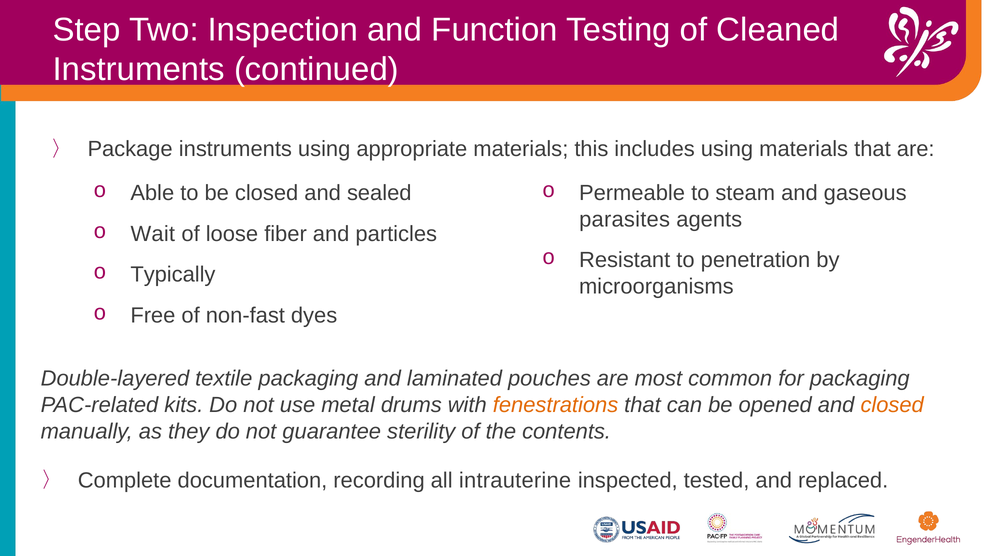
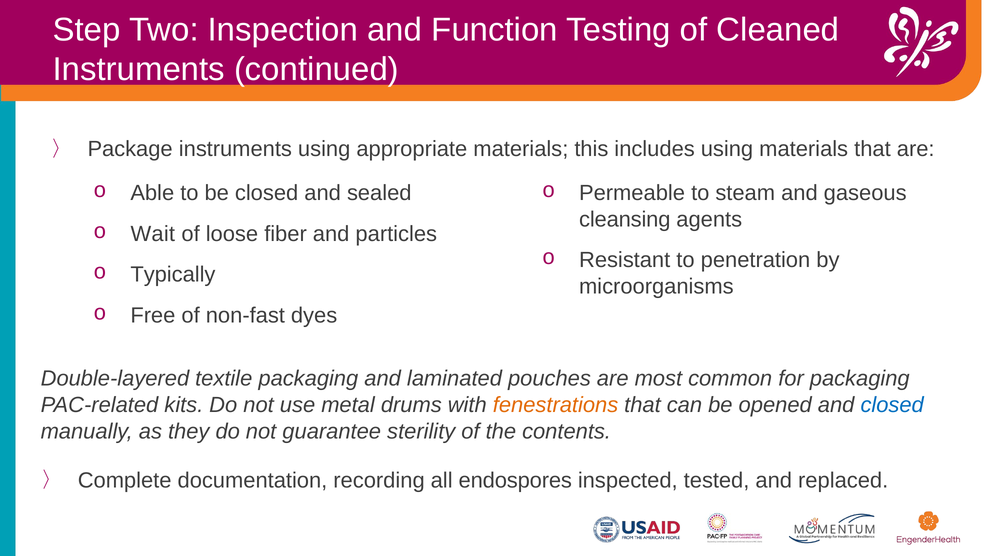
parasites: parasites -> cleansing
closed at (892, 405) colour: orange -> blue
intrauterine: intrauterine -> endospores
